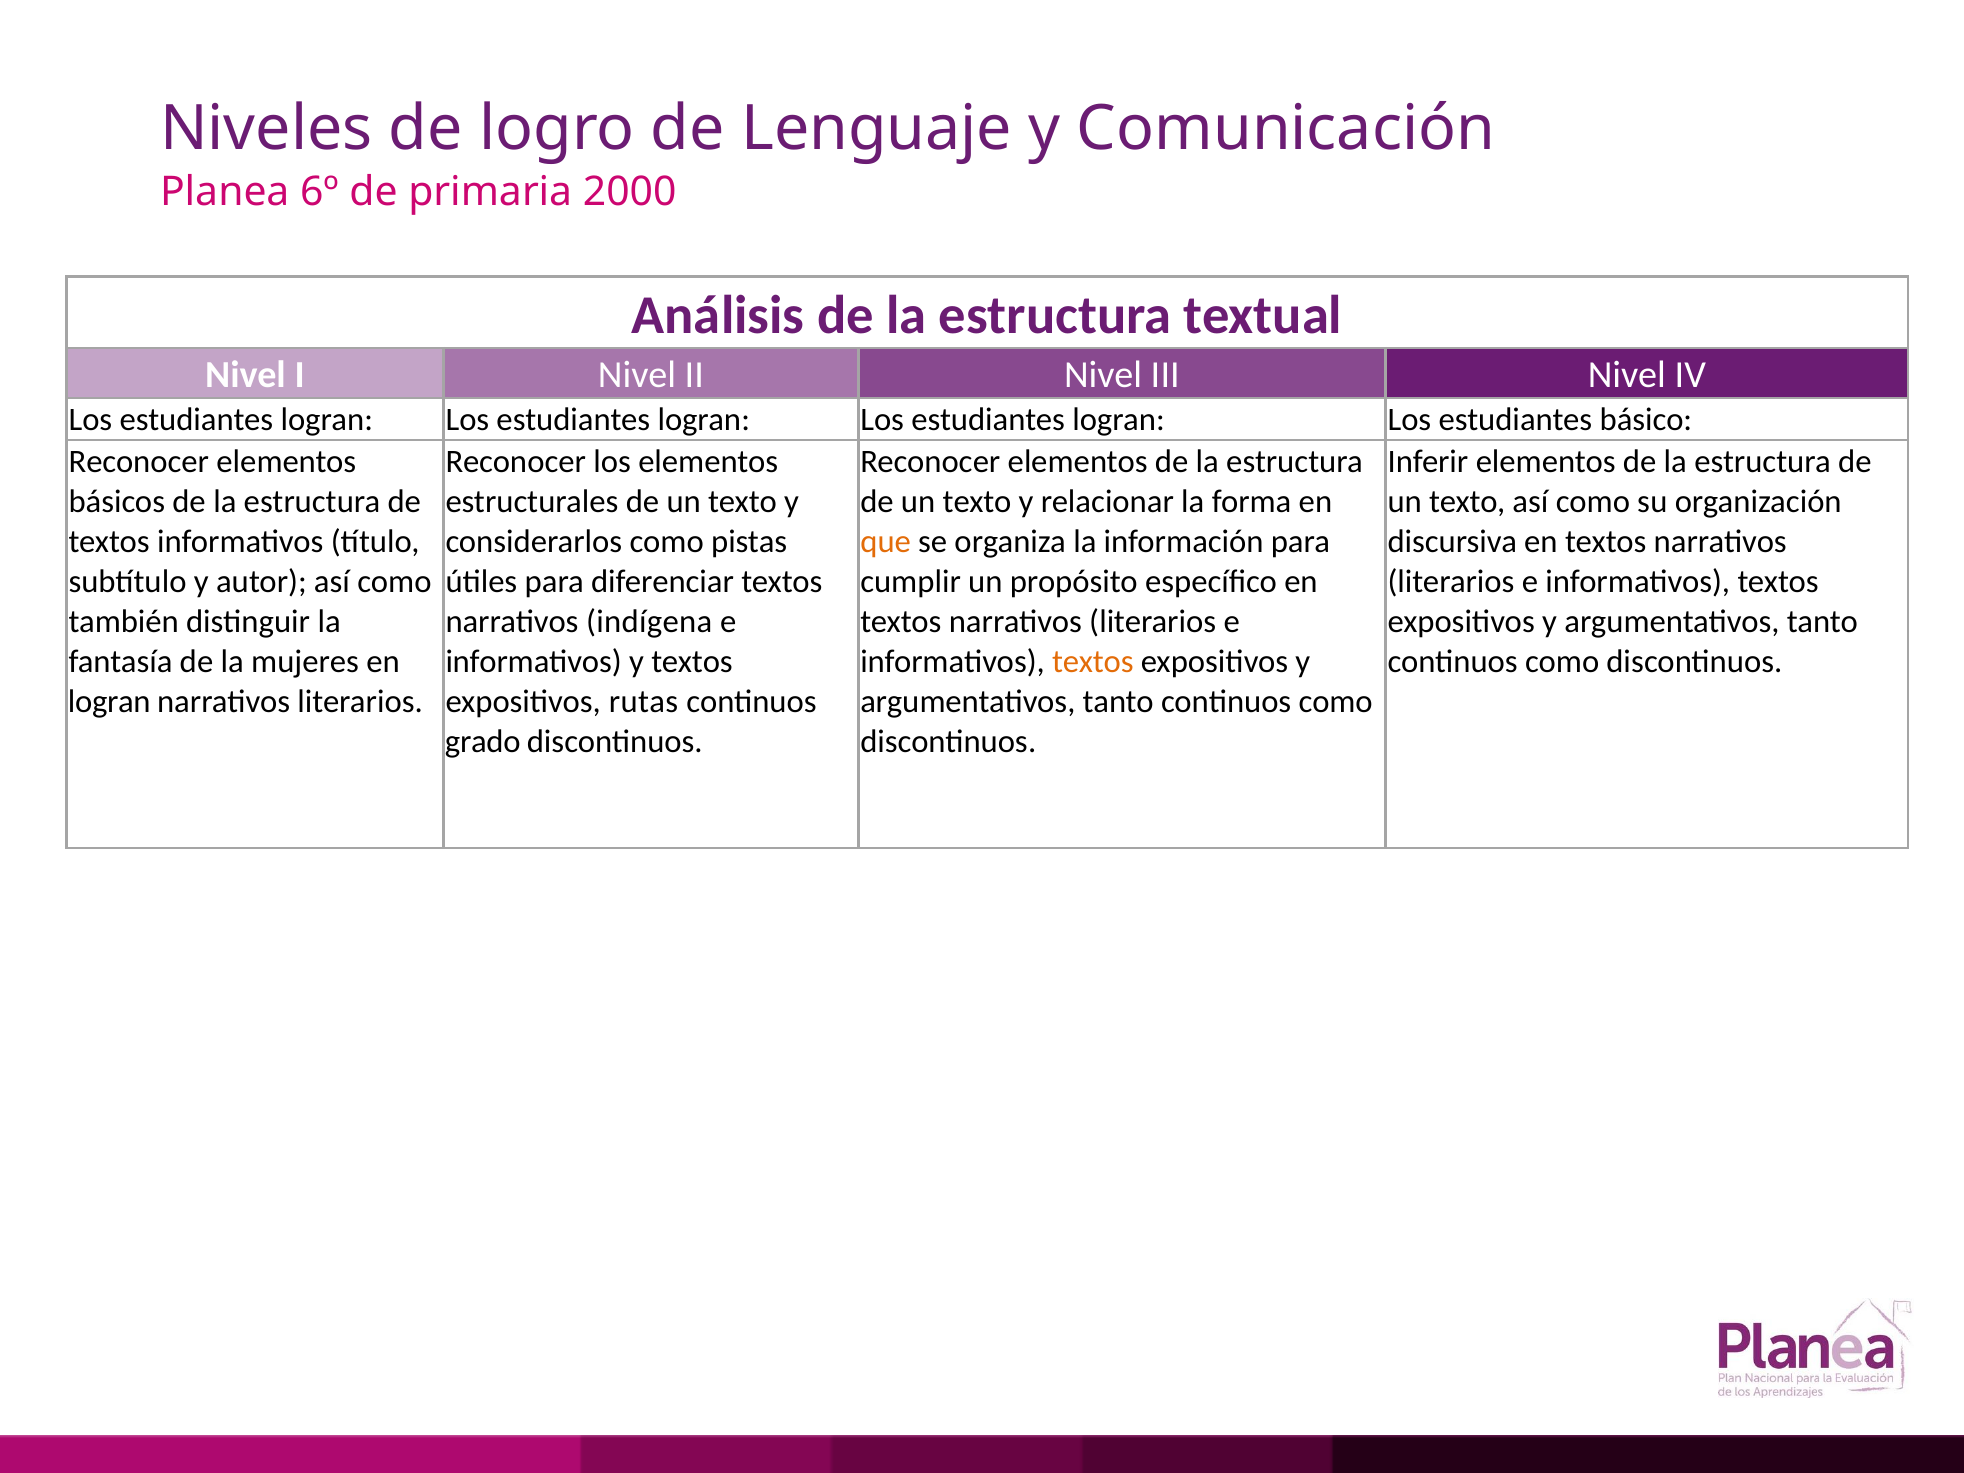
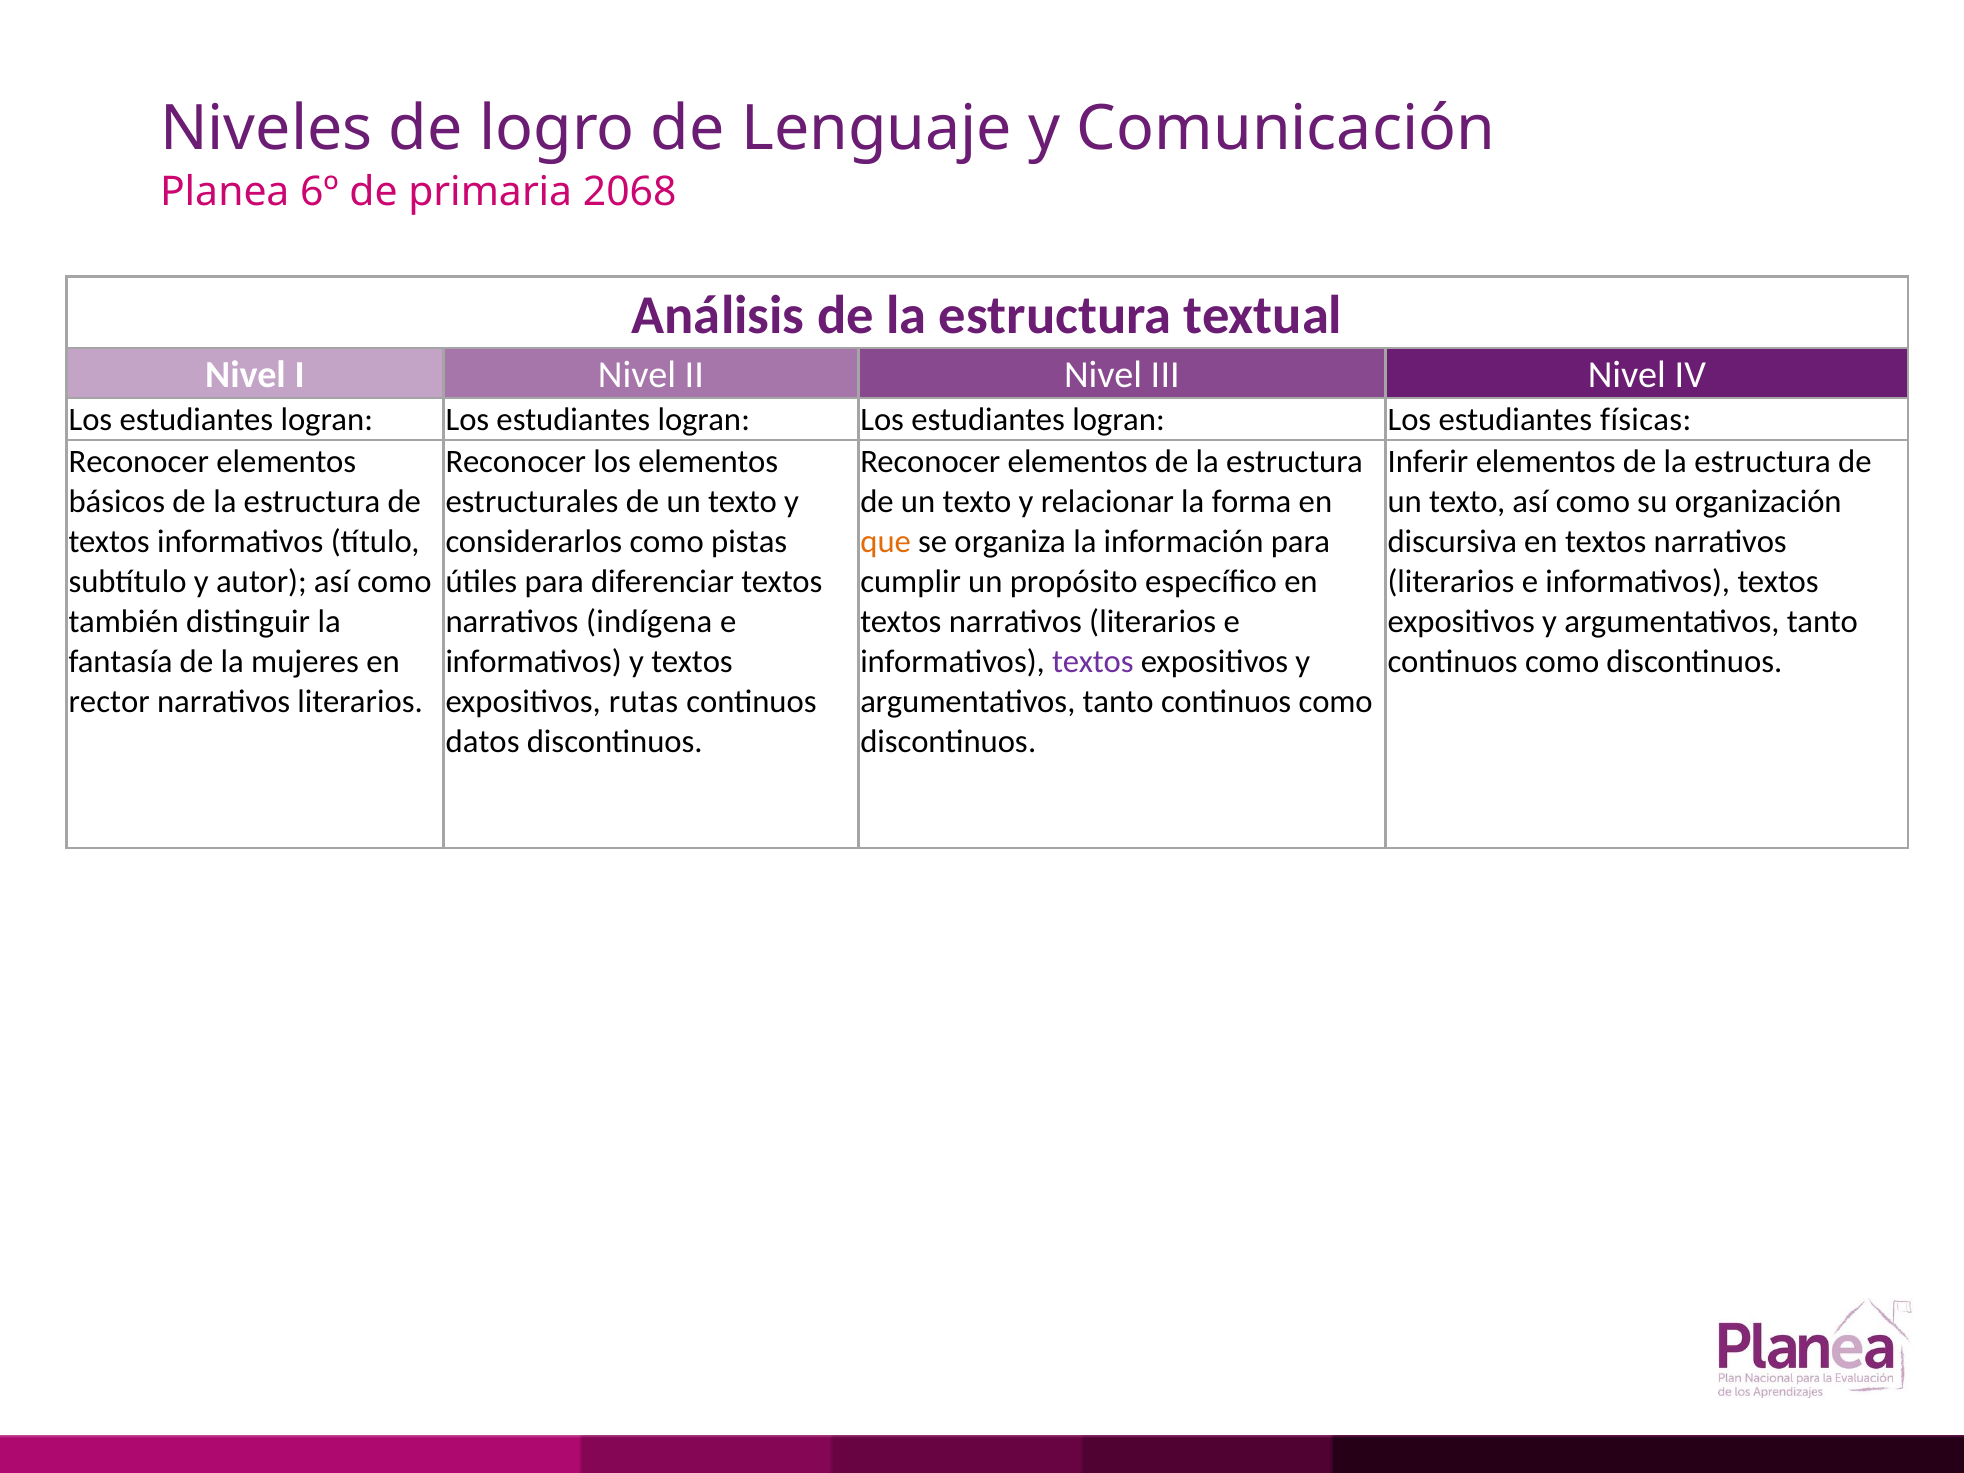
2000: 2000 -> 2068
básico: básico -> físicas
textos at (1093, 662) colour: orange -> purple
logran at (109, 702): logran -> rector
grado: grado -> datos
